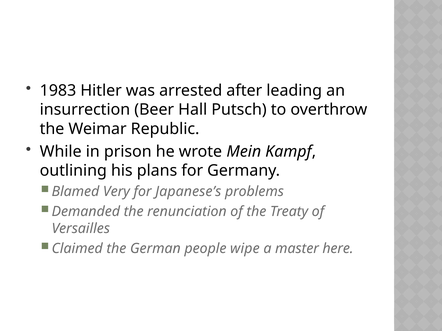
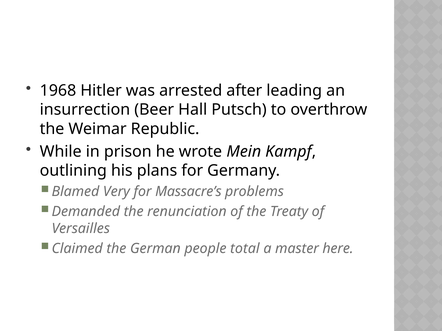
1983: 1983 -> 1968
Japanese’s: Japanese’s -> Massacre’s
wipe: wipe -> total
